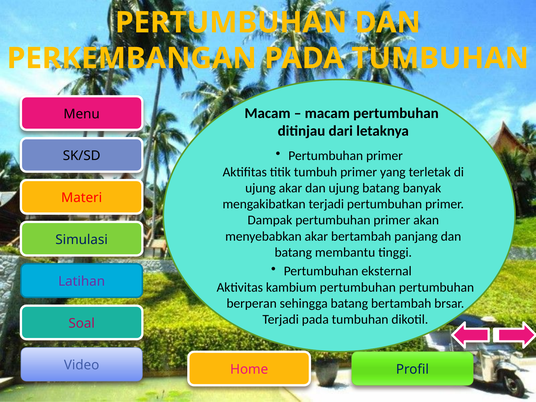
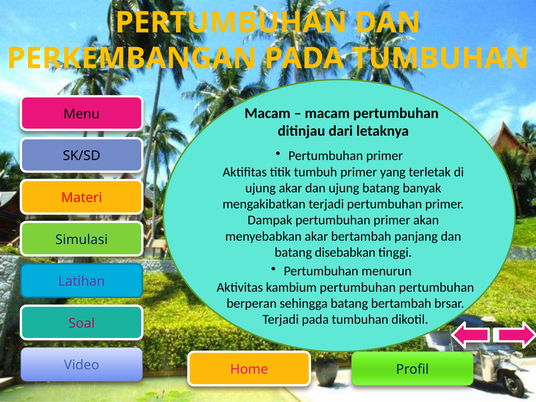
membantu: membantu -> disebabkan
eksternal: eksternal -> menurun
